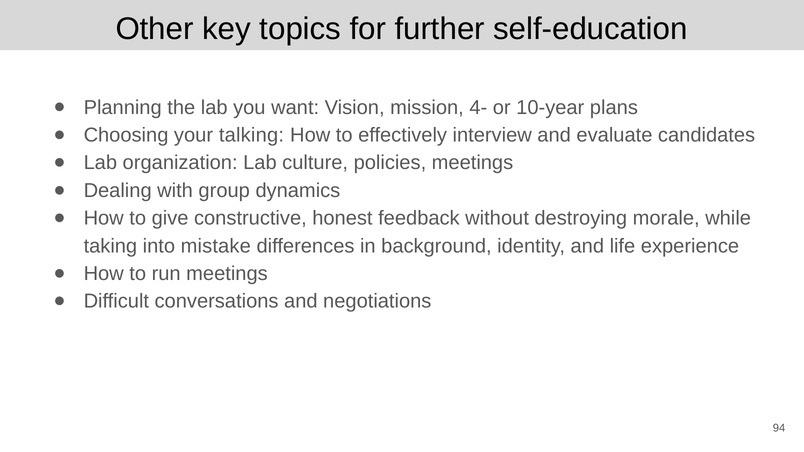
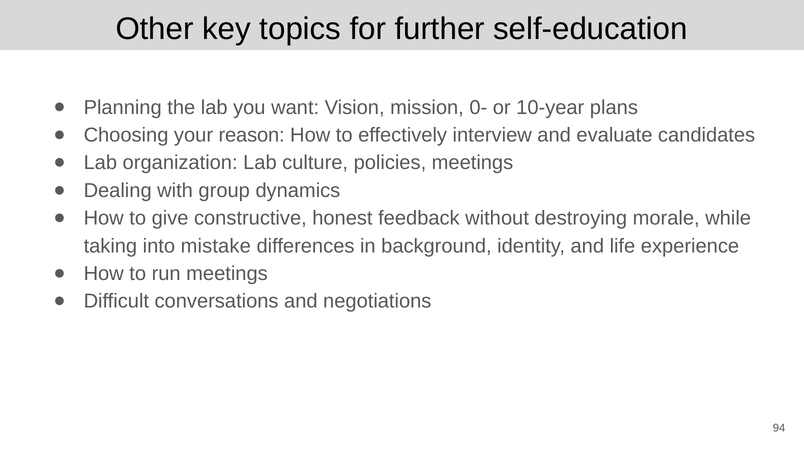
4-: 4- -> 0-
talking: talking -> reason
